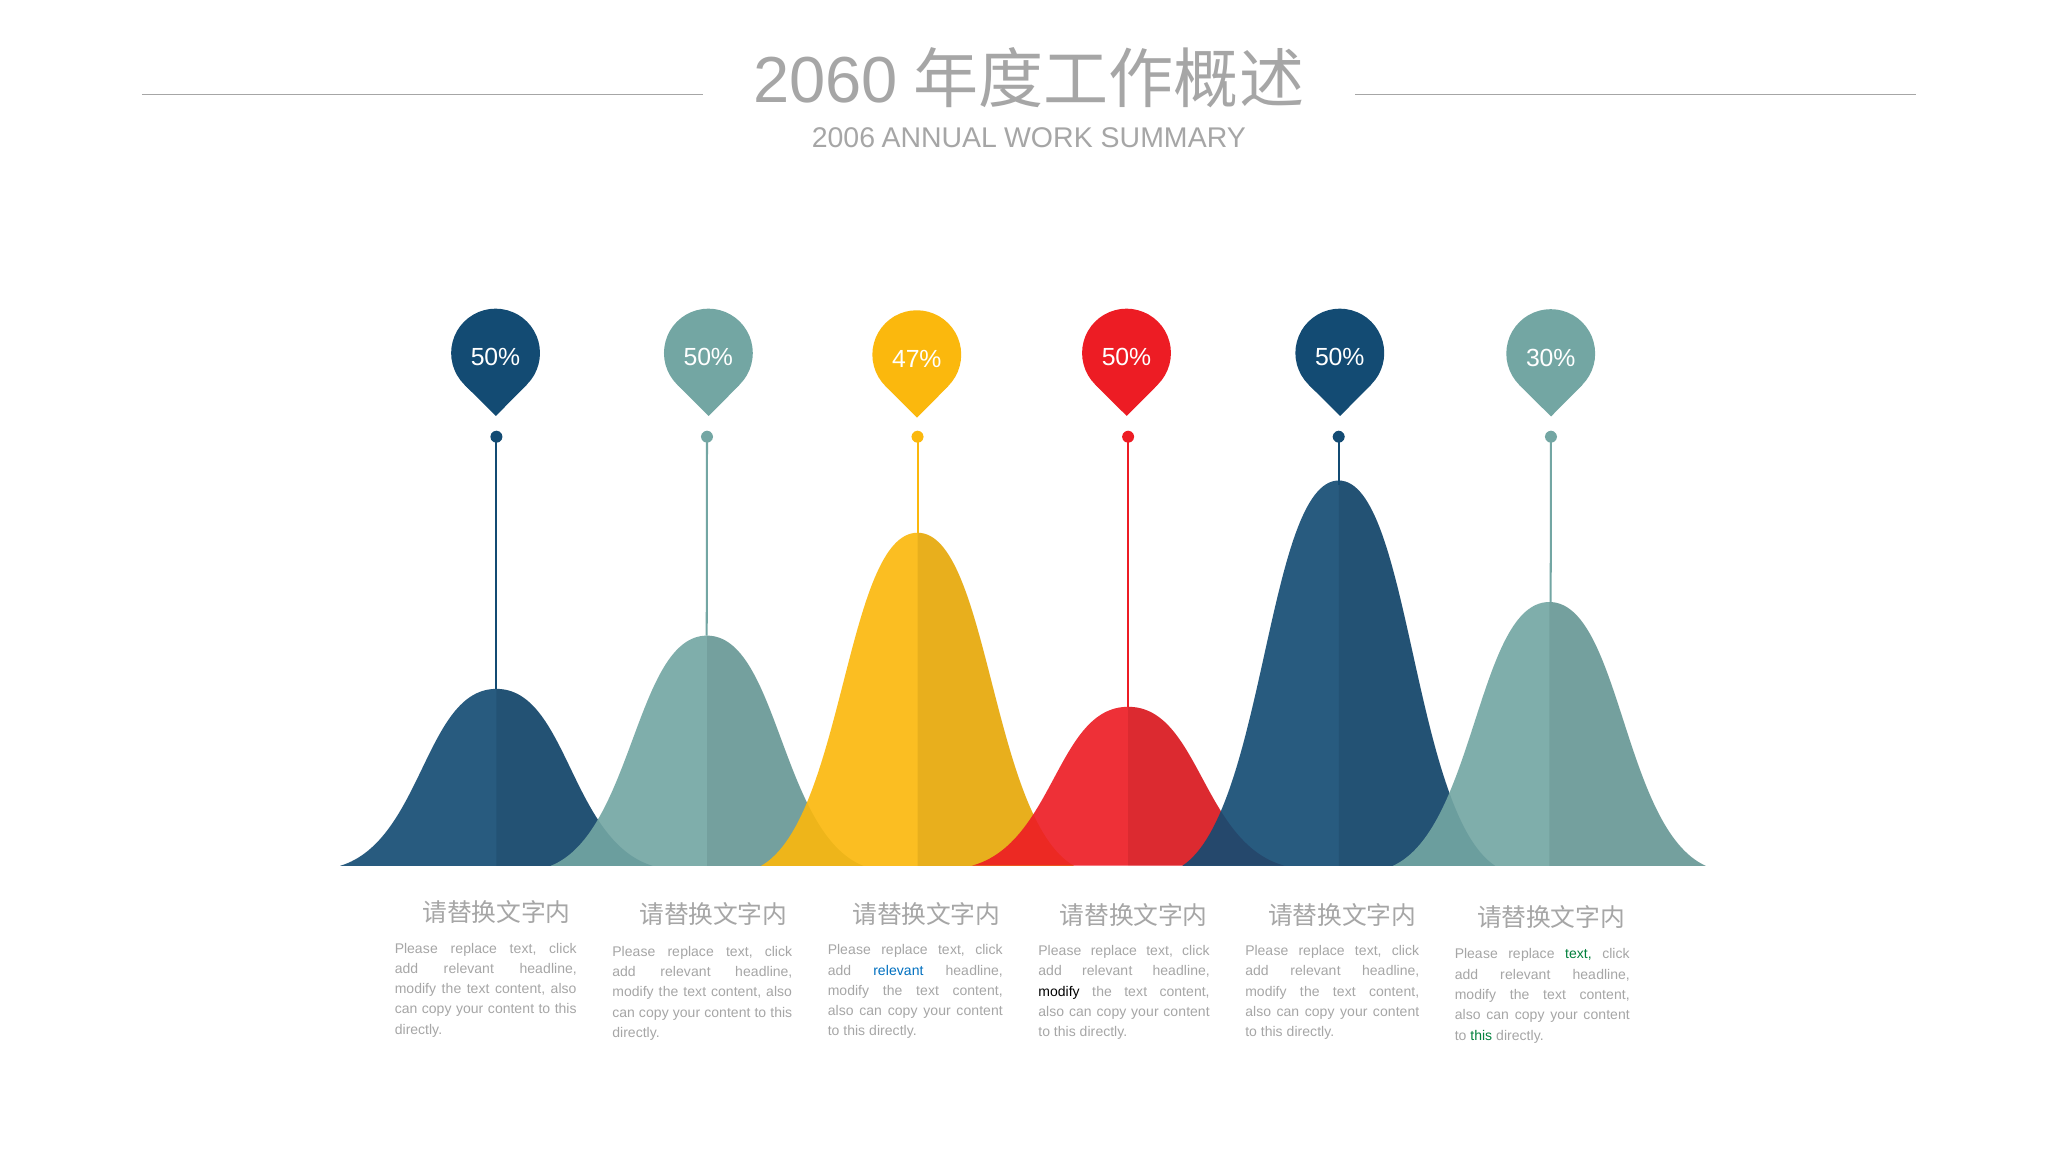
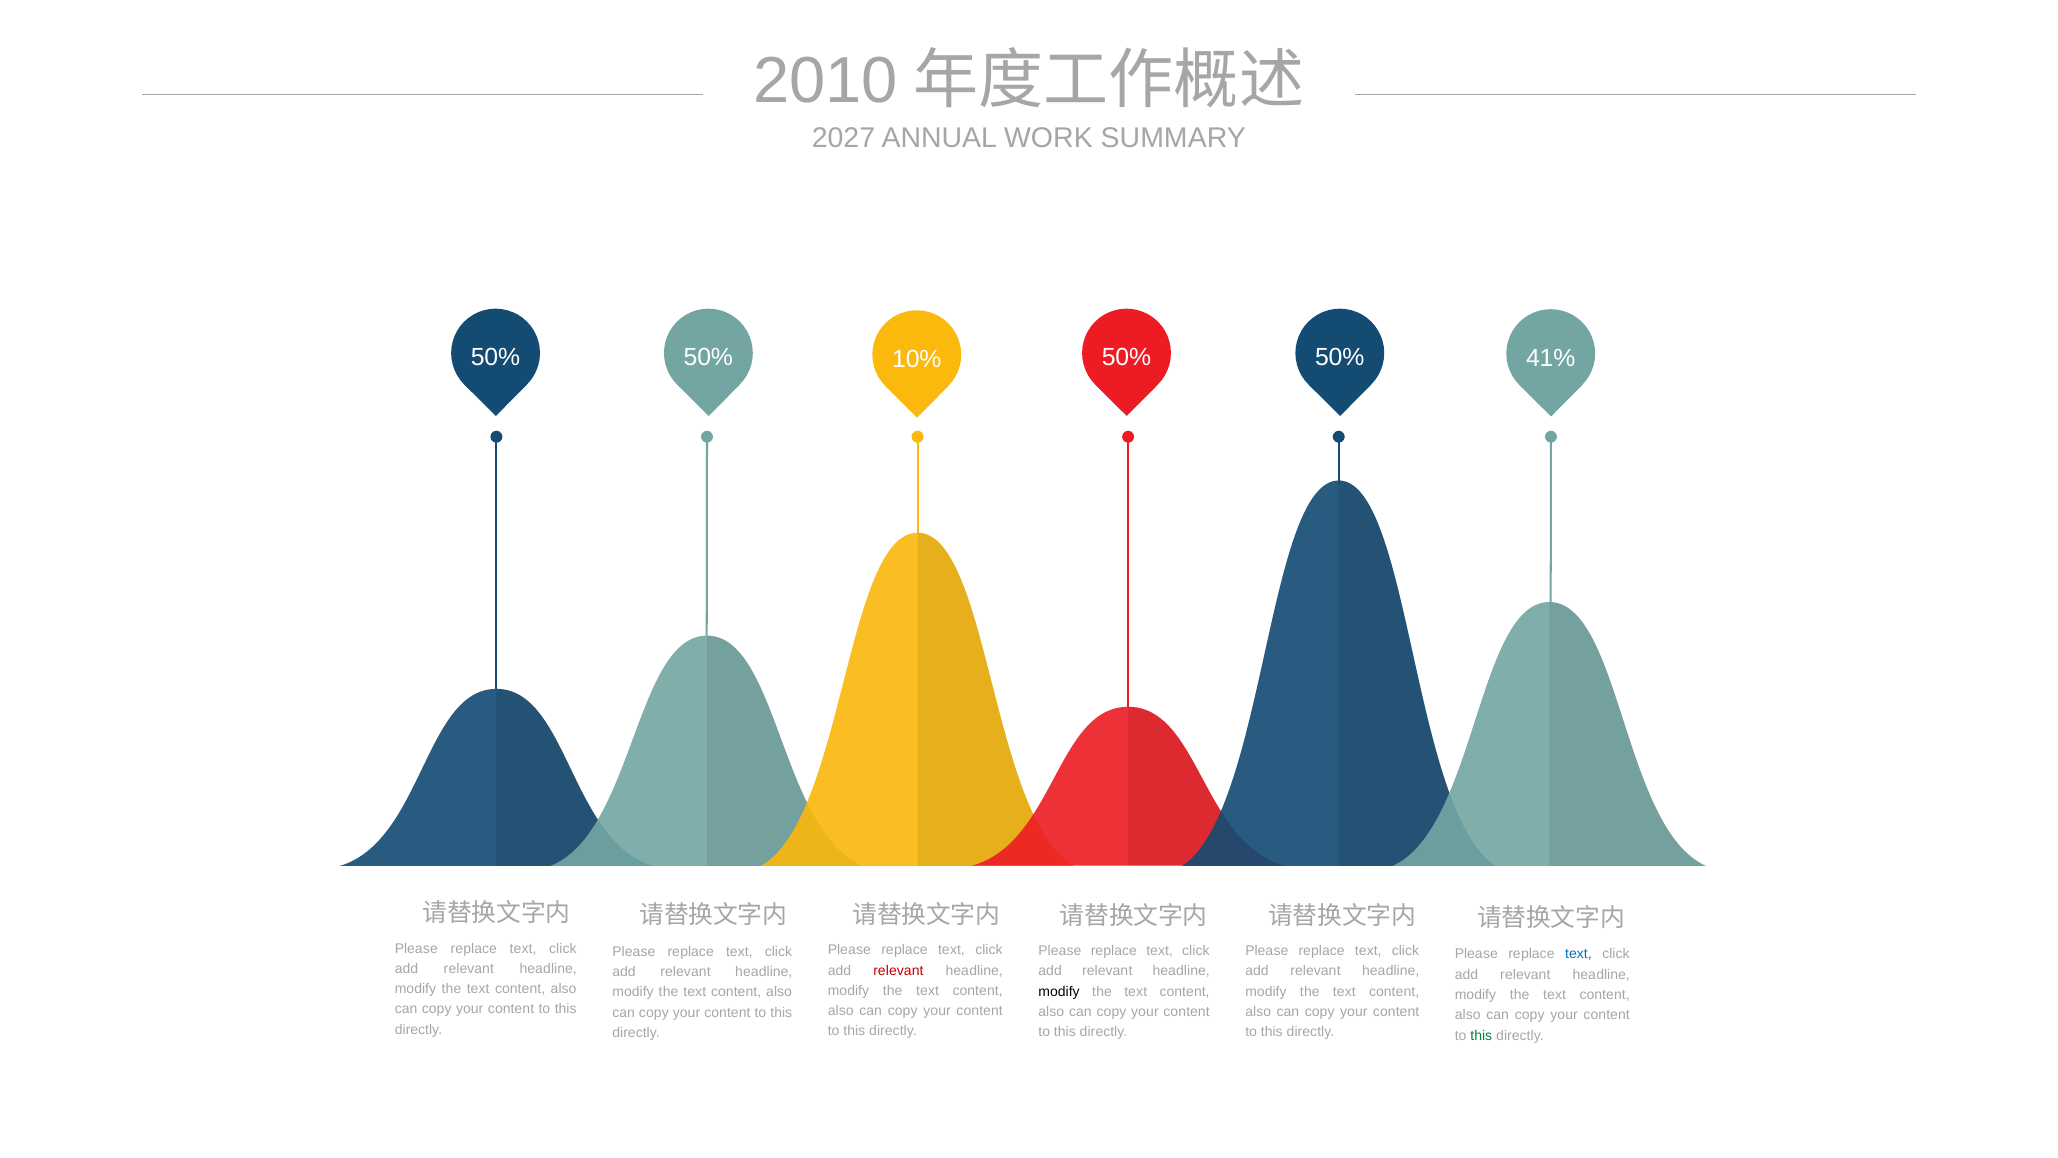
2060: 2060 -> 2010
2006: 2006 -> 2027
47%: 47% -> 10%
30%: 30% -> 41%
text at (1578, 954) colour: green -> blue
relevant at (898, 970) colour: blue -> red
